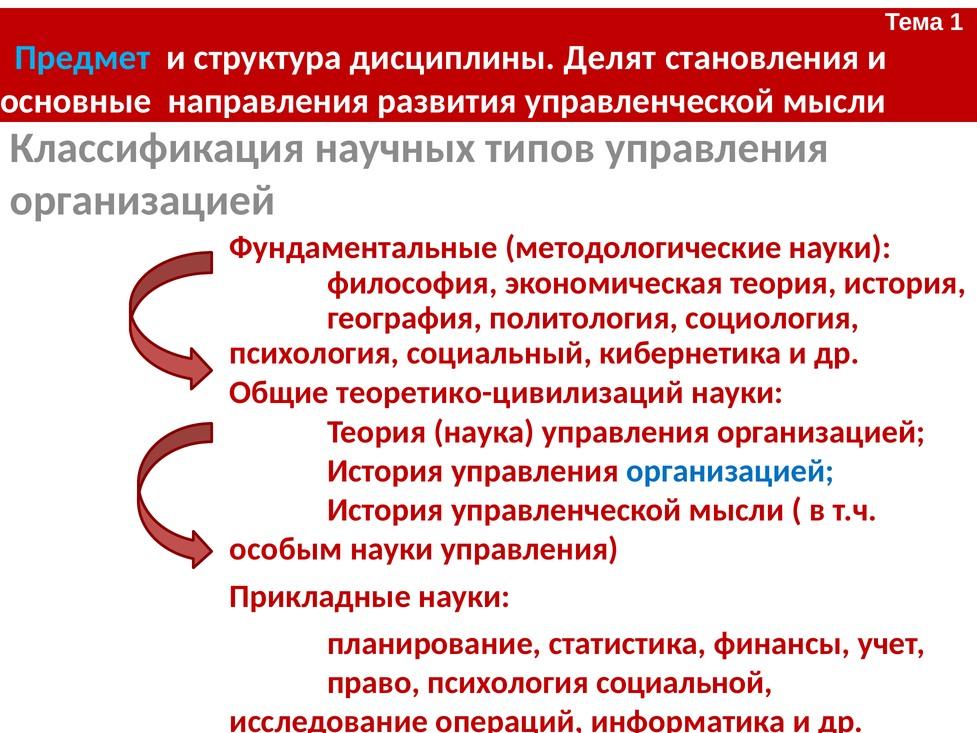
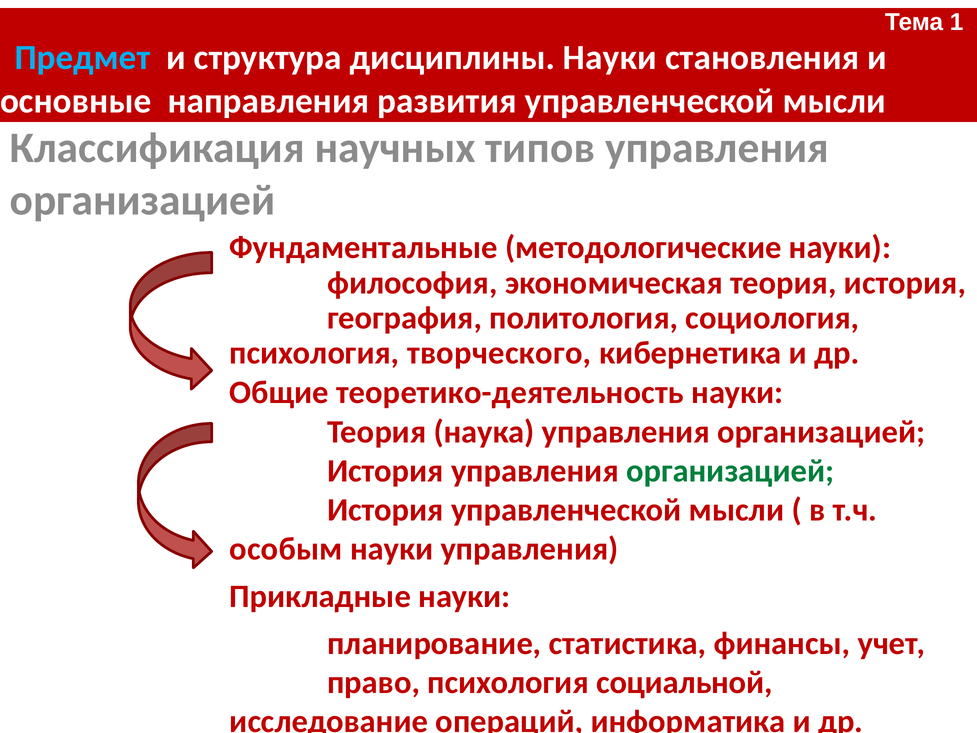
дисциплины Делят: Делят -> Науки
социальный: социальный -> творческого
теоретико-цивилизаций: теоретико-цивилизаций -> теоретико-деятельность
организацией at (730, 471) colour: blue -> green
